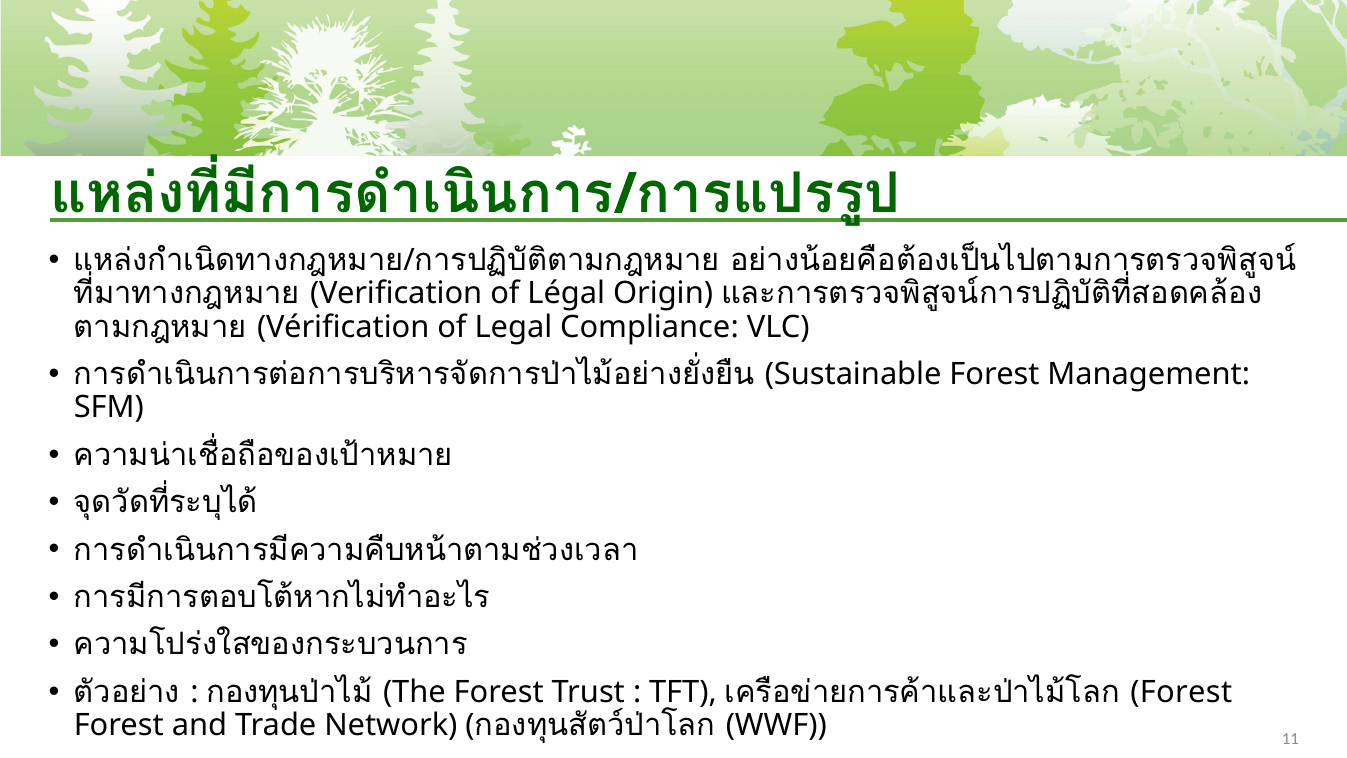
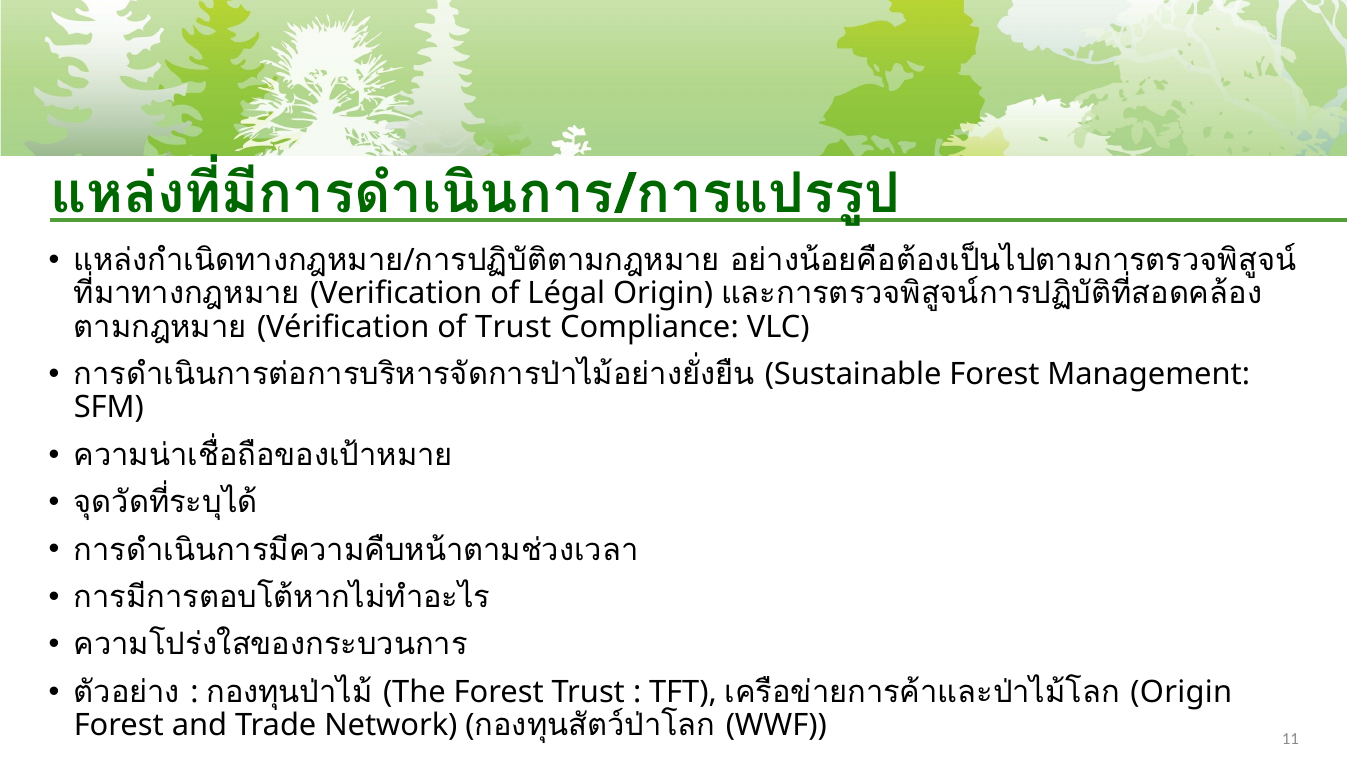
of Legal: Legal -> Trust
Forest at (1181, 692): Forest -> Origin
